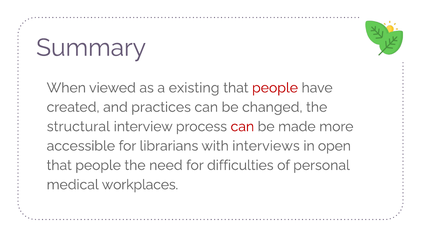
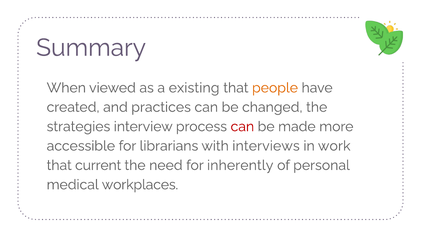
people at (275, 88) colour: red -> orange
structural: structural -> strategies
open: open -> work
people at (98, 165): people -> current
difficulties: difficulties -> inherently
